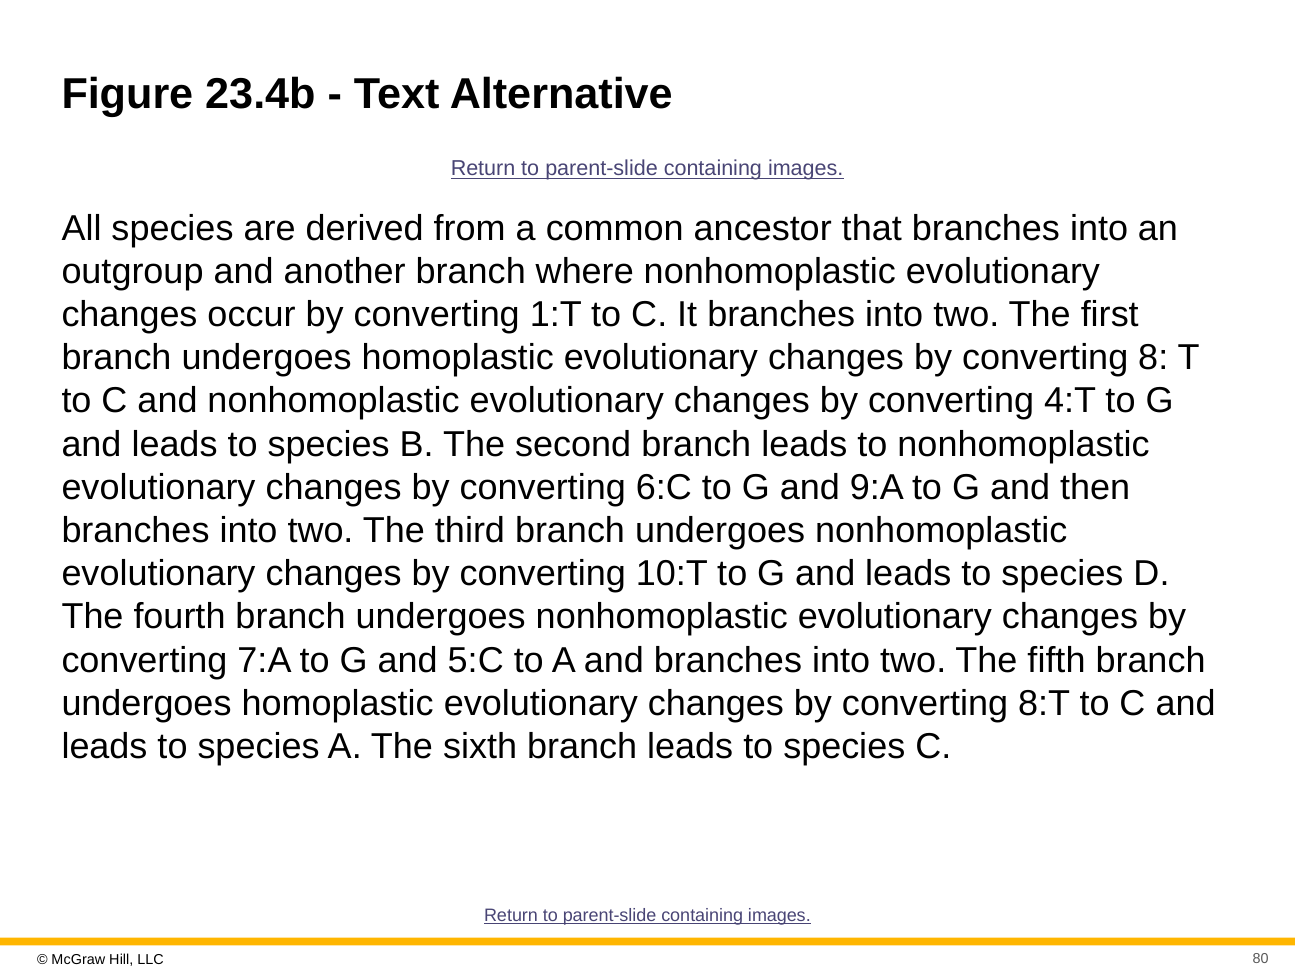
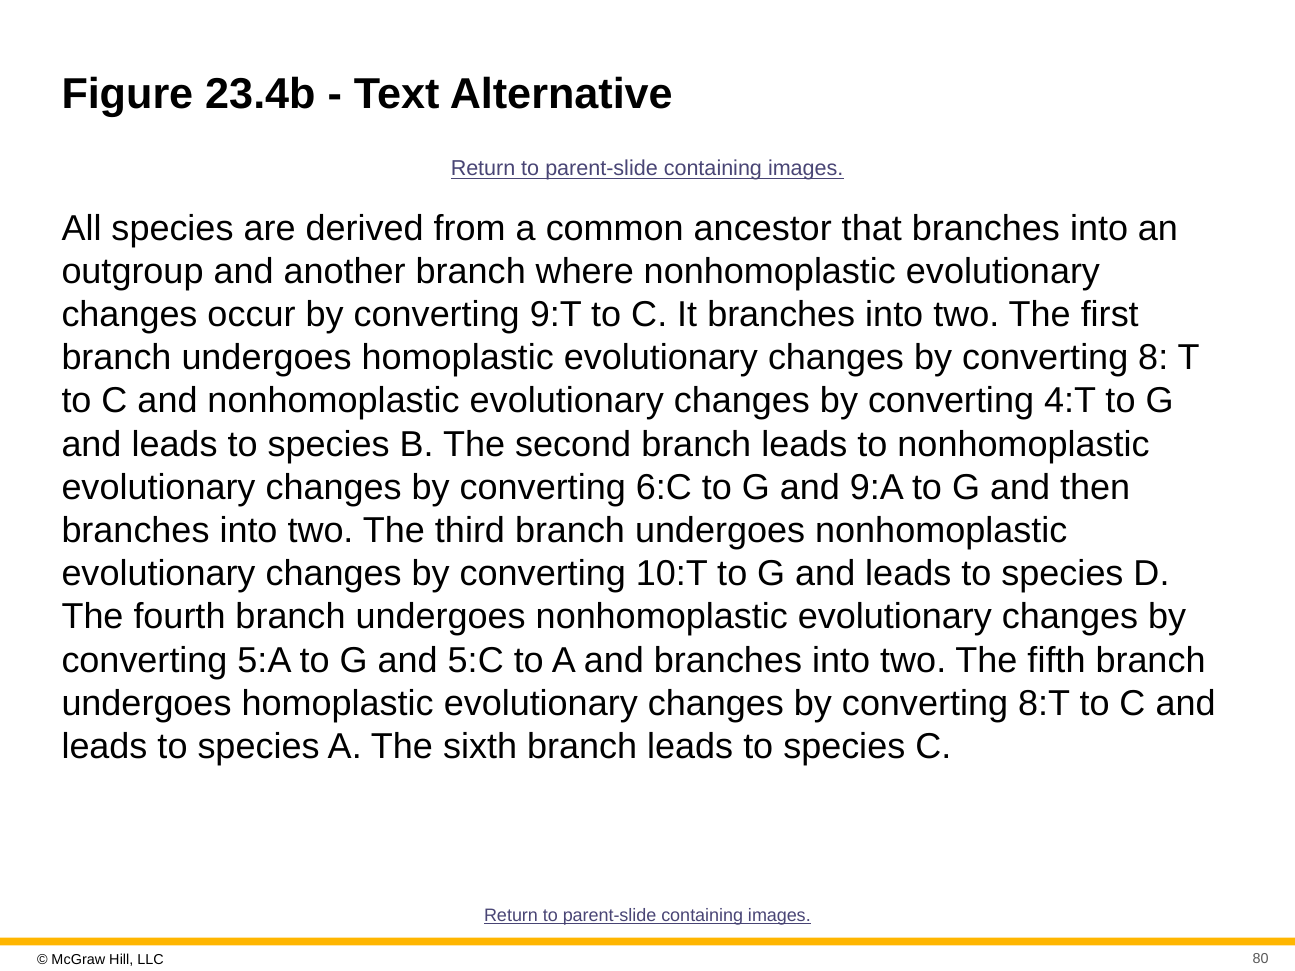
1:T: 1:T -> 9:T
7:A: 7:A -> 5:A
